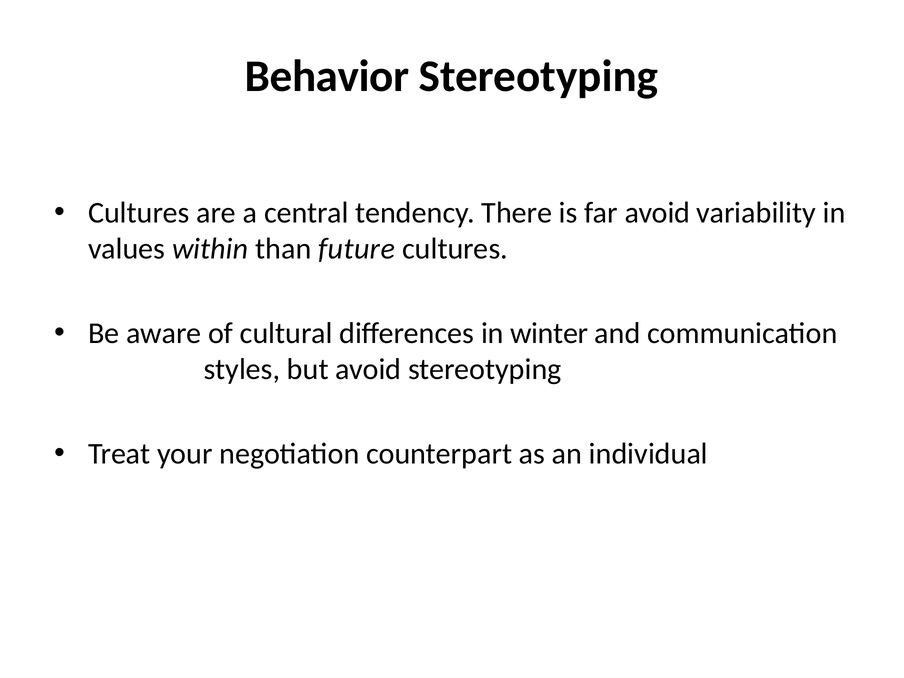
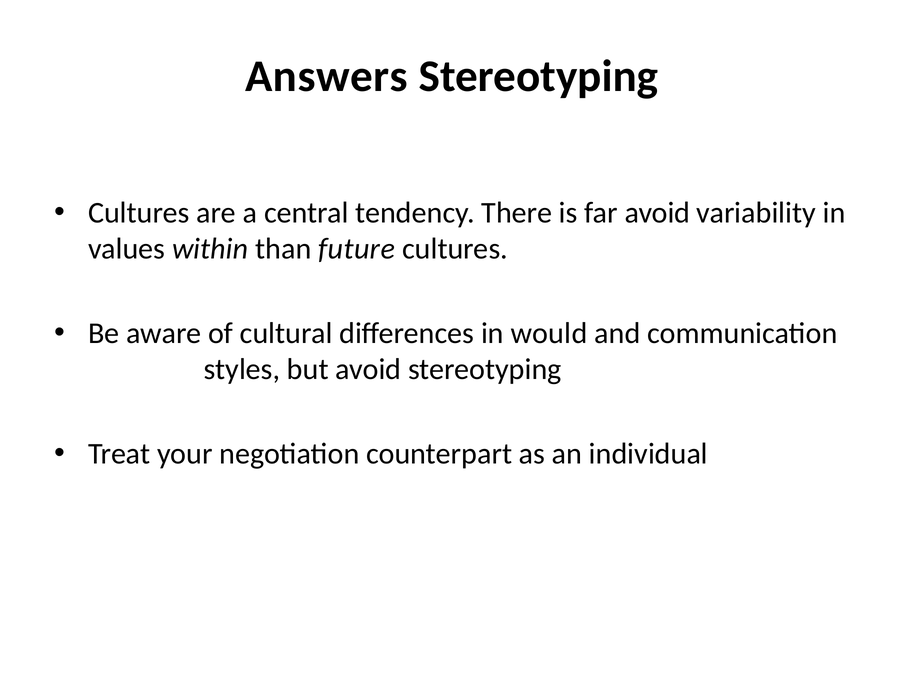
Behavior: Behavior -> Answers
winter: winter -> would
